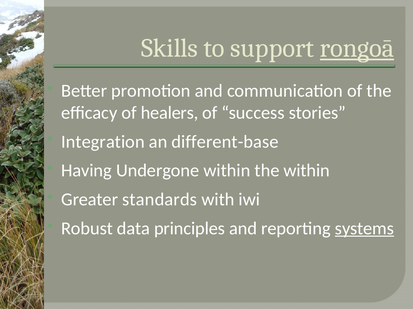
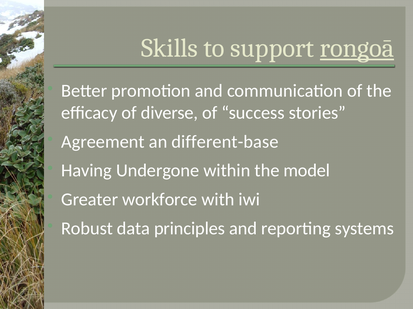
healers: healers -> diverse
Integration: Integration -> Agreement
the within: within -> model
standards: standards -> workforce
systems underline: present -> none
